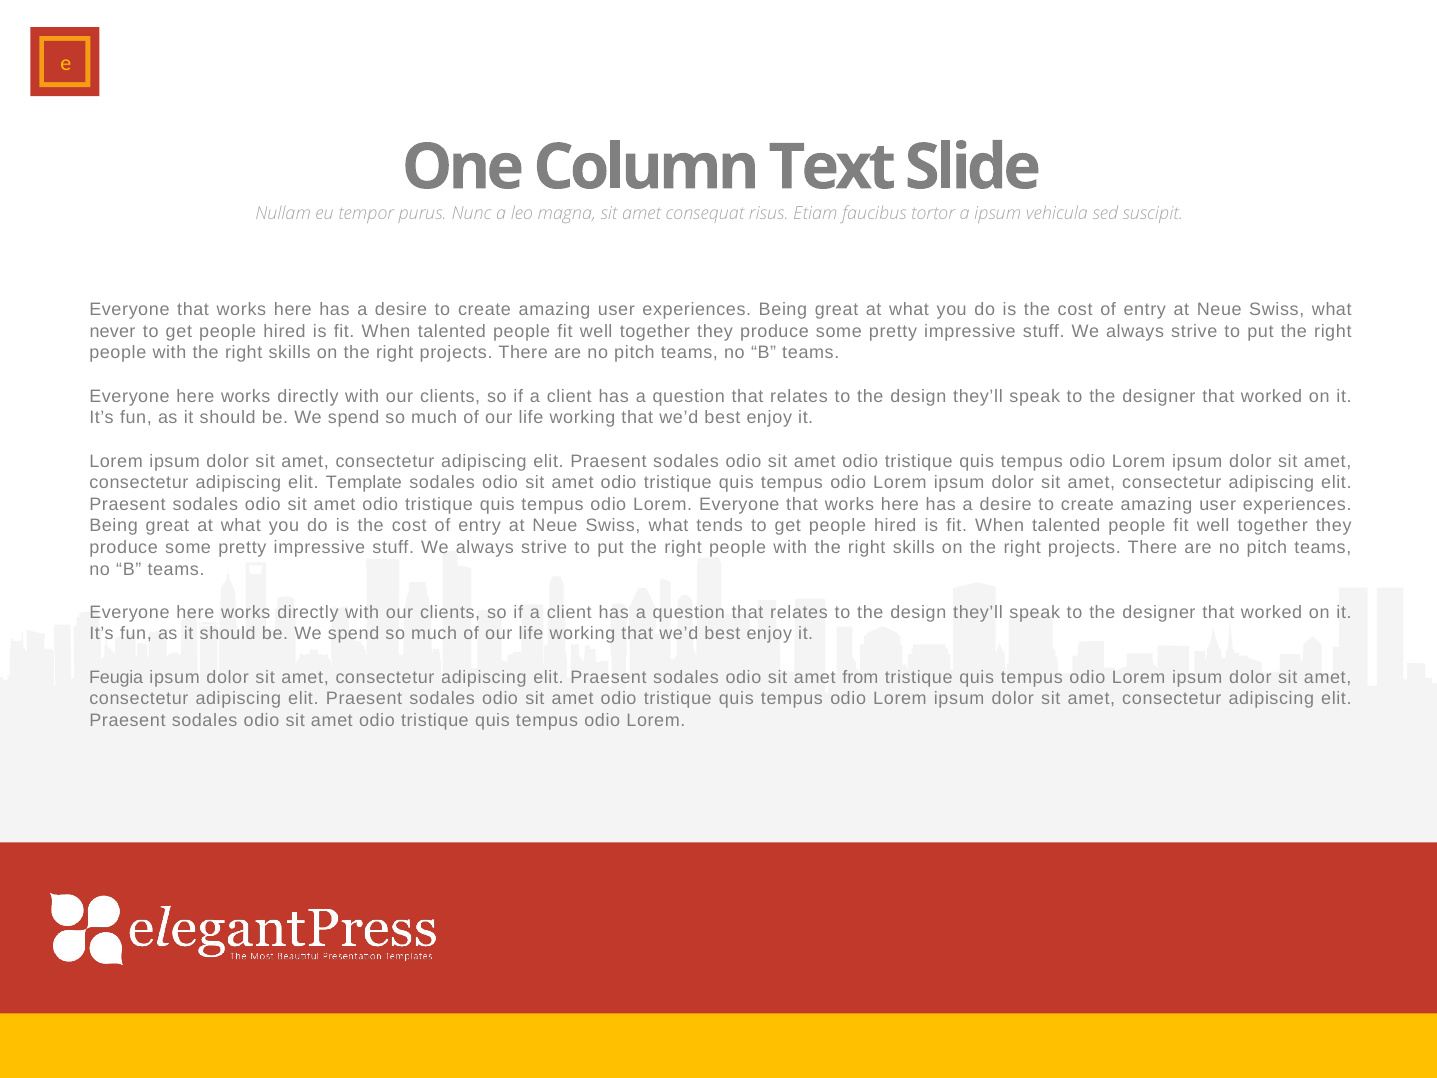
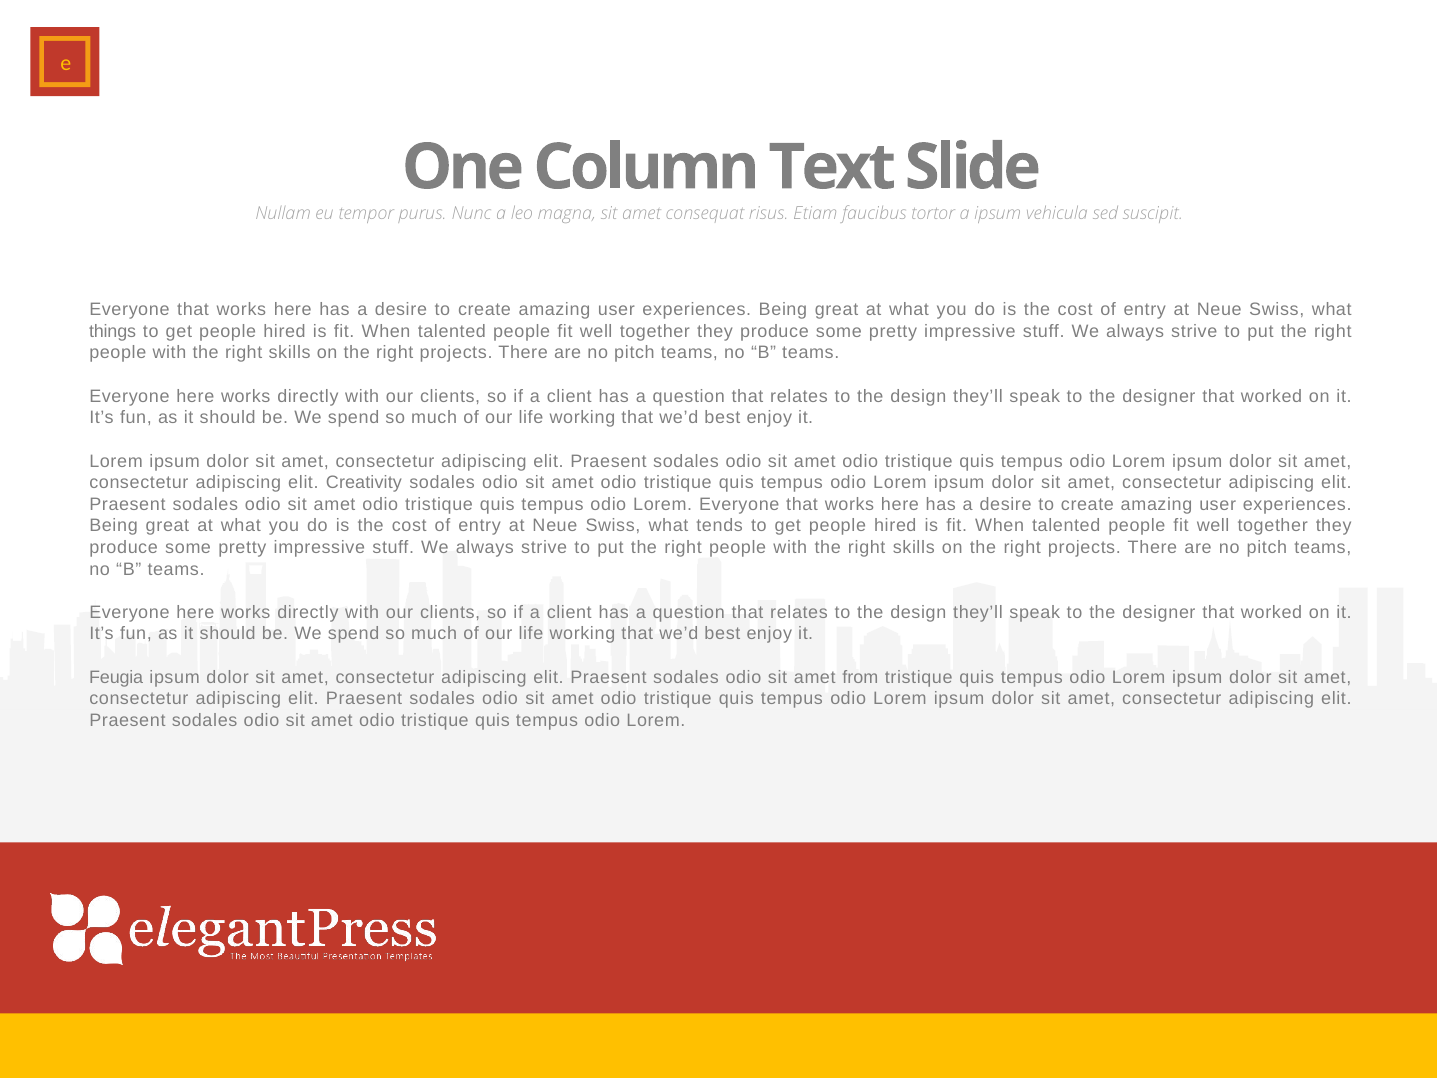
never: never -> things
Template: Template -> Creativity
